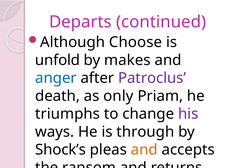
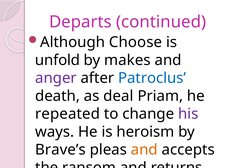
anger colour: blue -> purple
Patroclus colour: purple -> blue
only: only -> deal
triumphs: triumphs -> repeated
through: through -> heroism
Shock’s: Shock’s -> Brave’s
